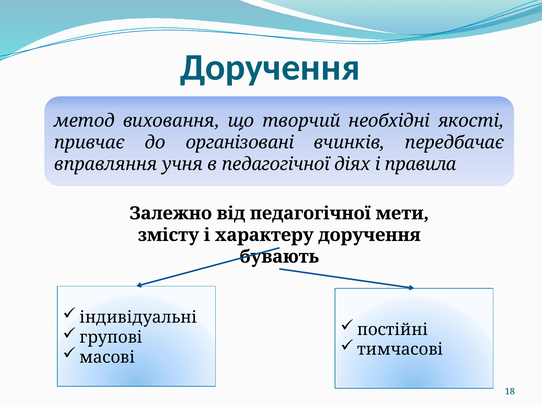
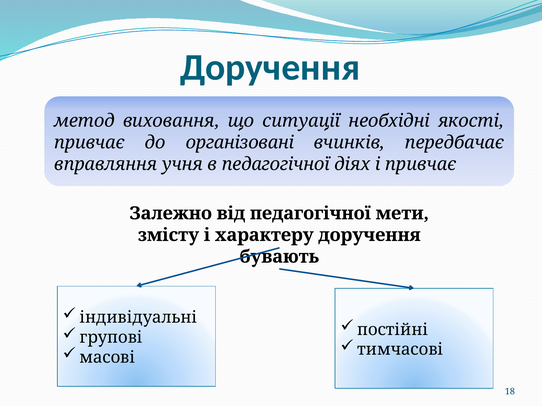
творчий: творчий -> ситуації
і правила: правила -> привчає
